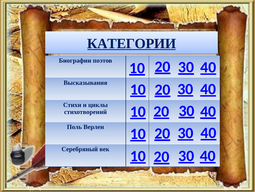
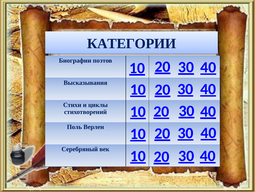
КАТЕГОРИИ underline: present -> none
